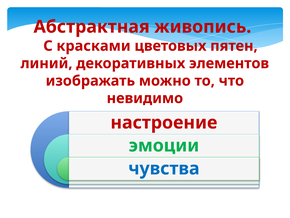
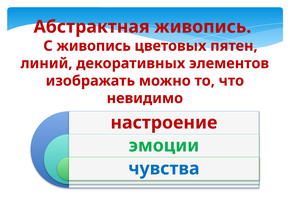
С красками: красками -> живопись
